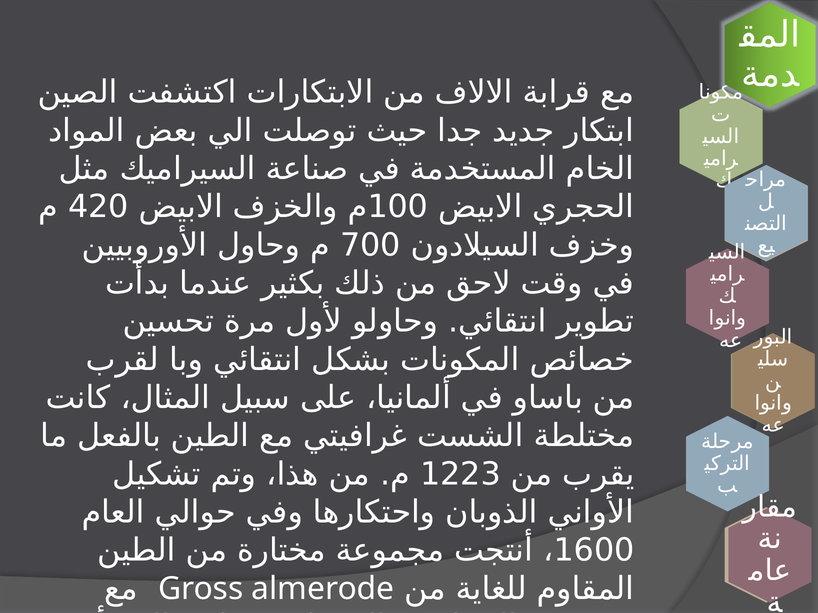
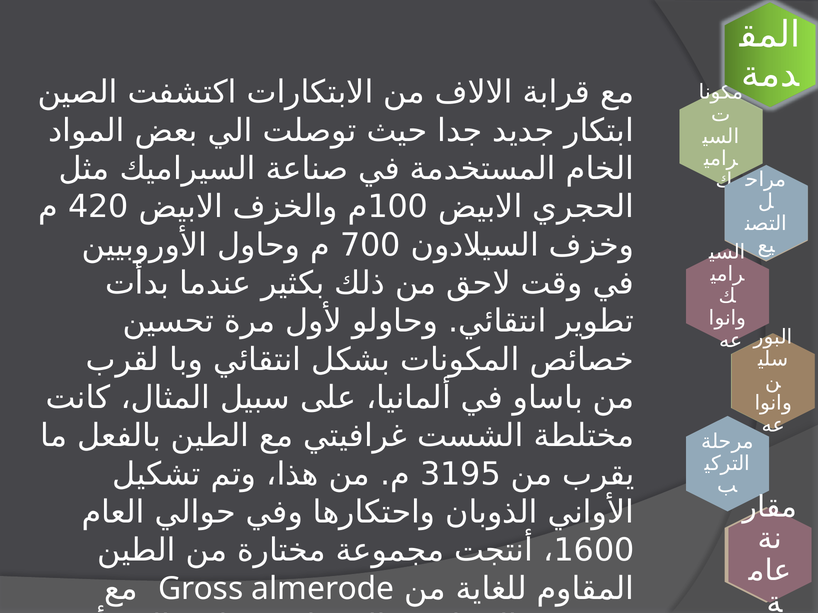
1223: 1223 -> 3195
